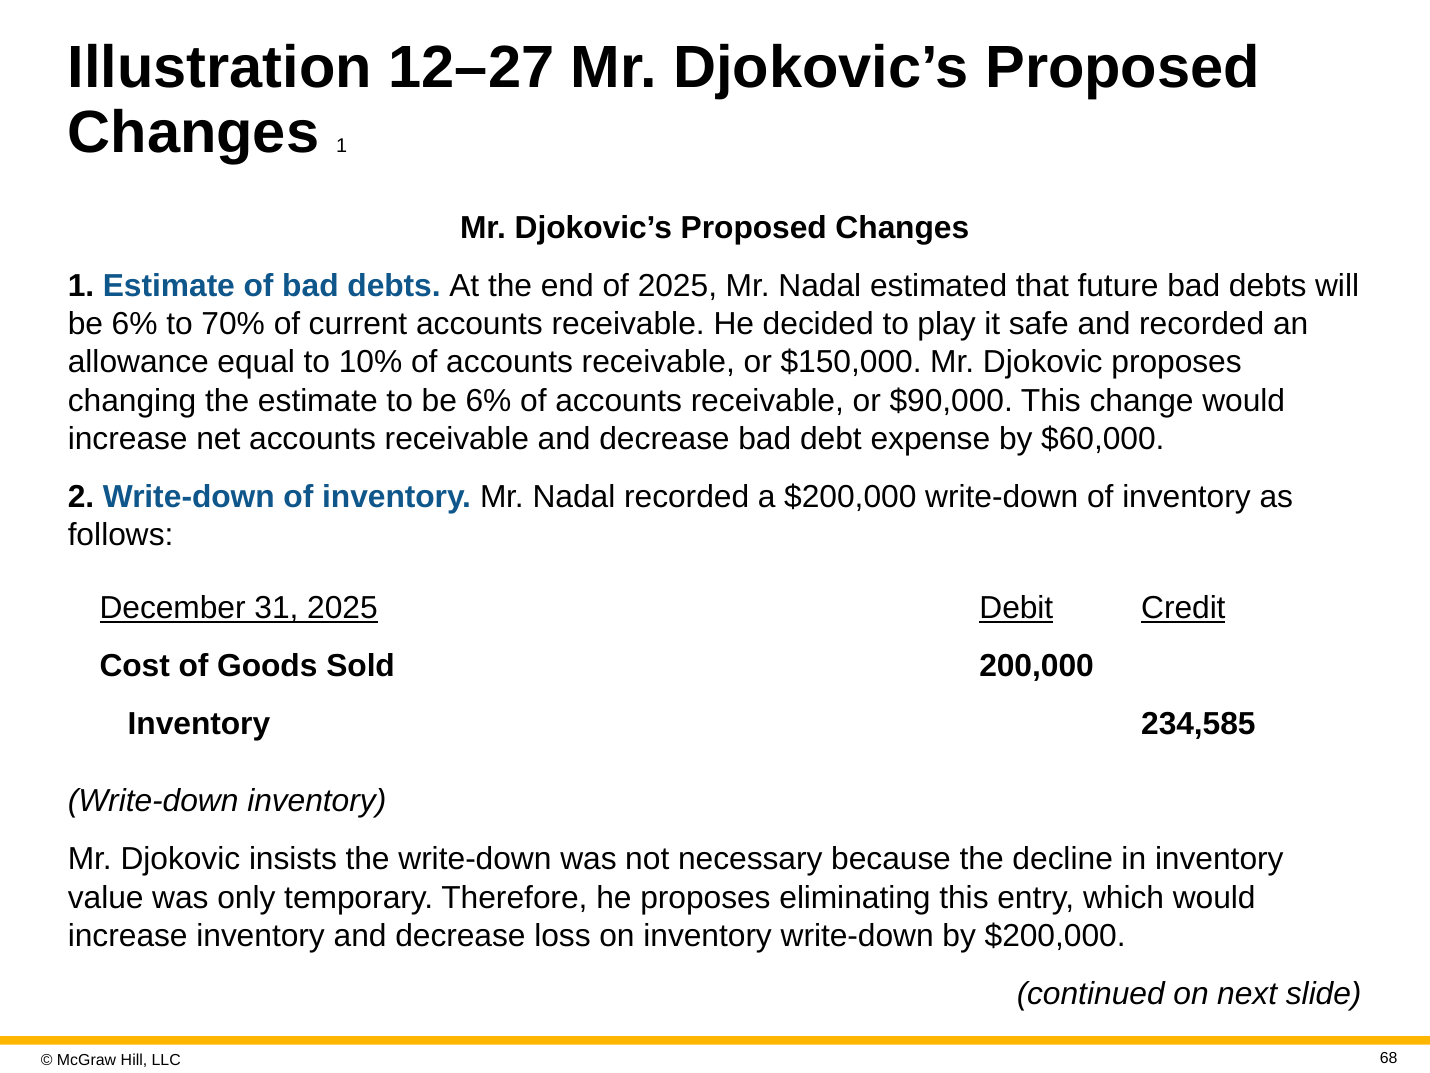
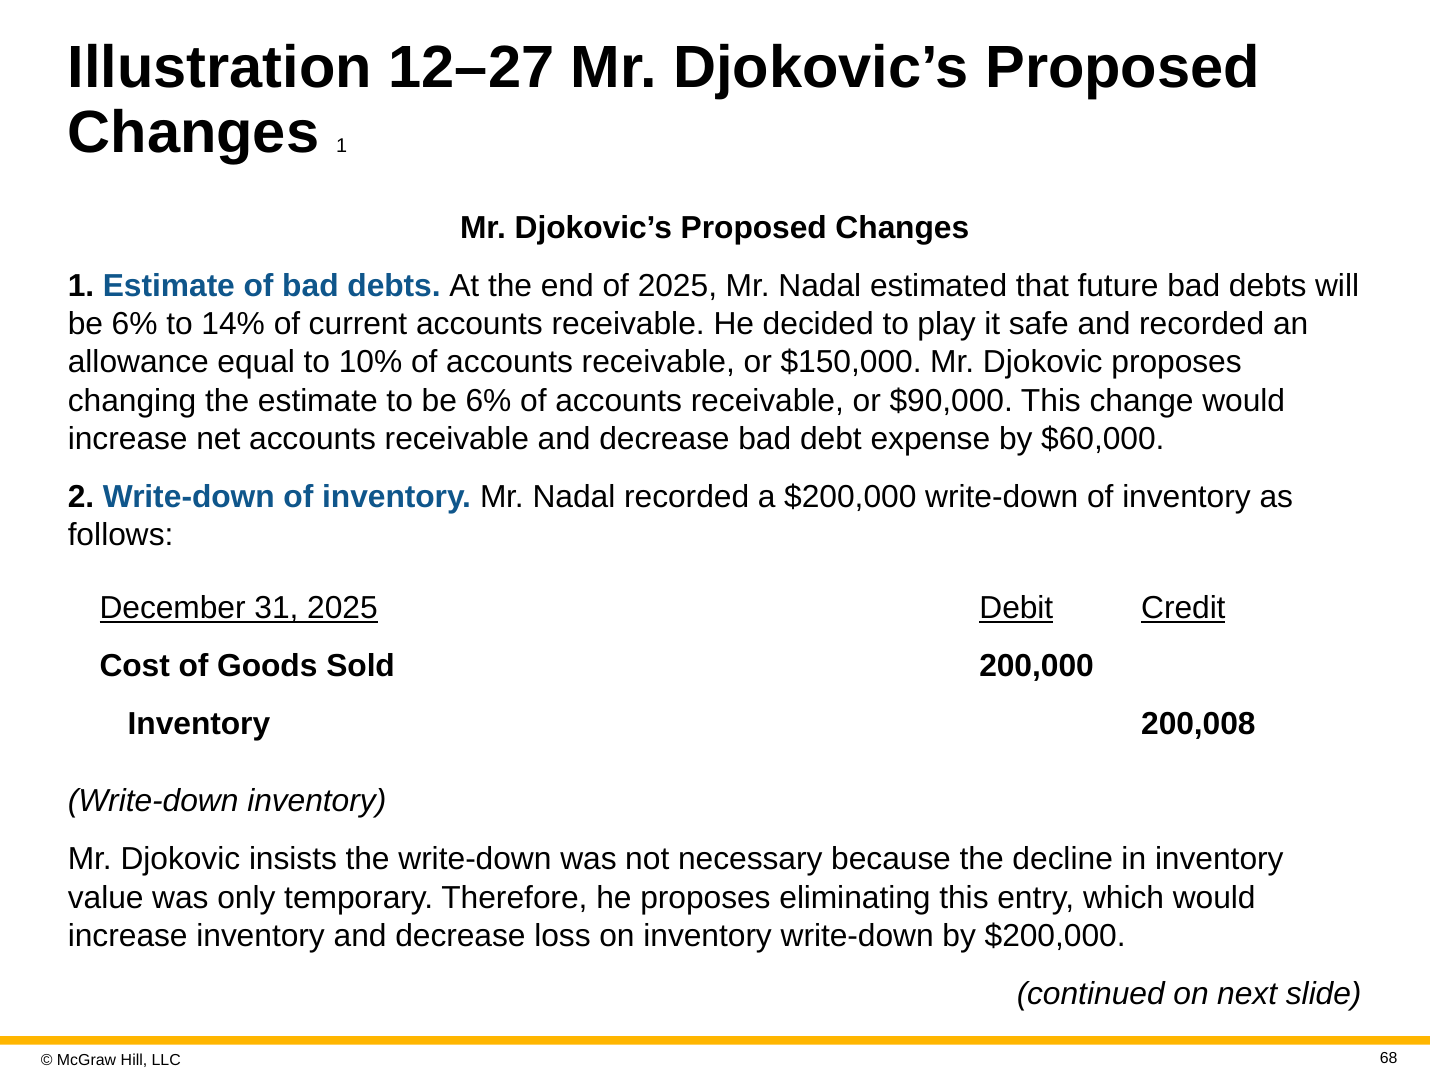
70%: 70% -> 14%
234,585: 234,585 -> 200,008
